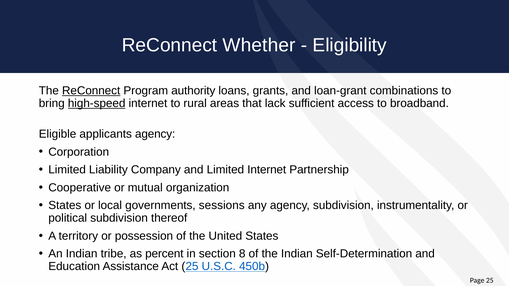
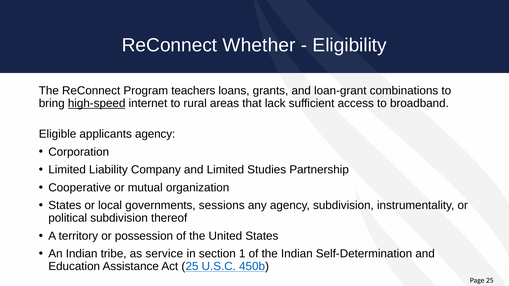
ReConnect at (91, 91) underline: present -> none
authority: authority -> teachers
Limited Internet: Internet -> Studies
percent: percent -> service
8: 8 -> 1
